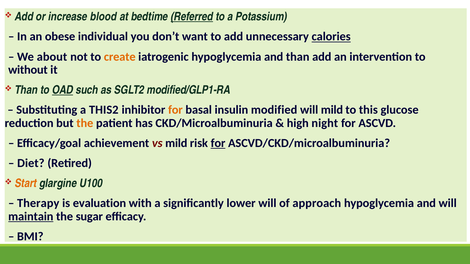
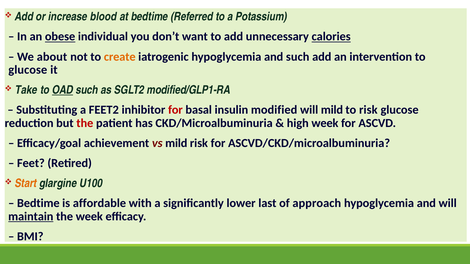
Referred underline: present -> none
obese underline: none -> present
and than: than -> such
without at (28, 70): without -> glucose
Than at (26, 90): Than -> Take
THIS2: THIS2 -> FEET2
for at (175, 110) colour: orange -> red
to this: this -> risk
the at (85, 123) colour: orange -> red
high night: night -> week
for at (218, 143) underline: present -> none
Diet: Diet -> Feet
Therapy at (38, 204): Therapy -> Bedtime
evaluation: evaluation -> affordable
lower will: will -> last
the sugar: sugar -> week
